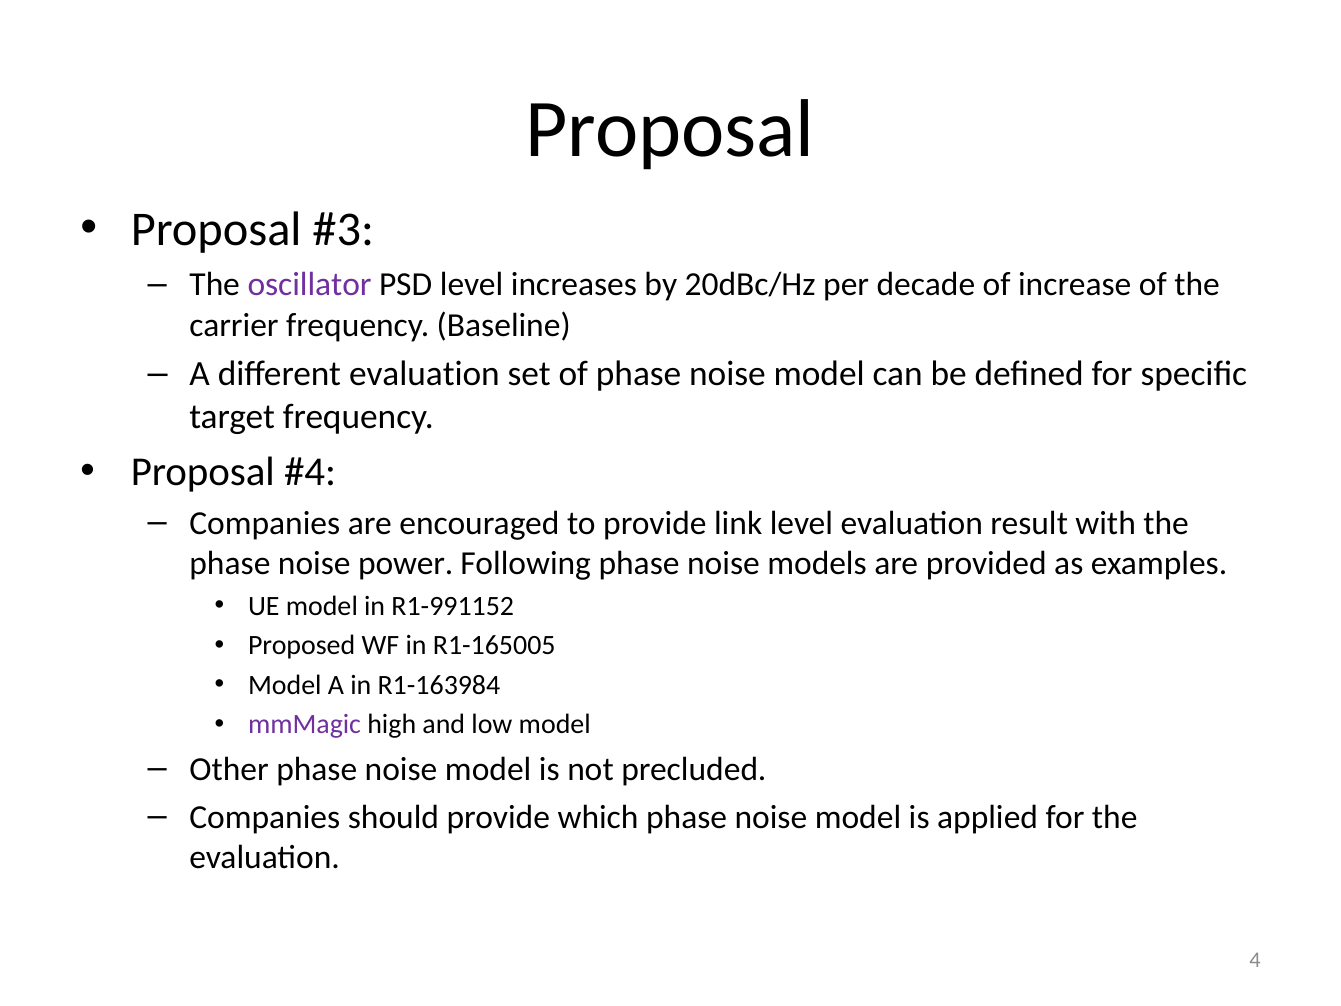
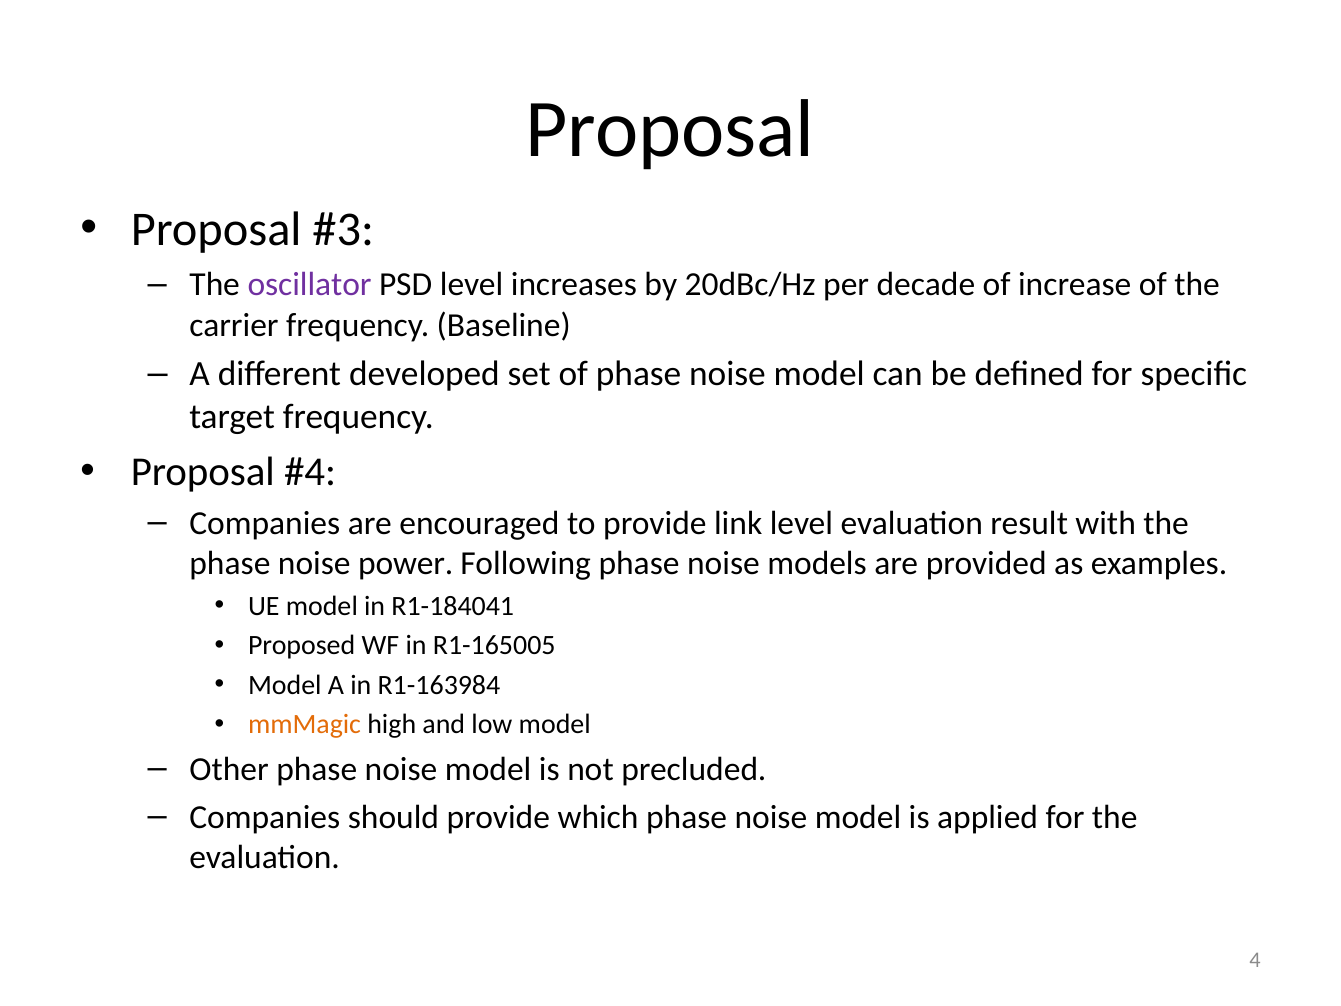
different evaluation: evaluation -> developed
R1-991152: R1-991152 -> R1-184041
mmMagic colour: purple -> orange
